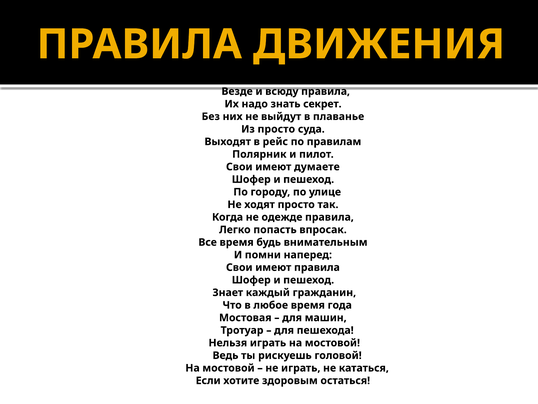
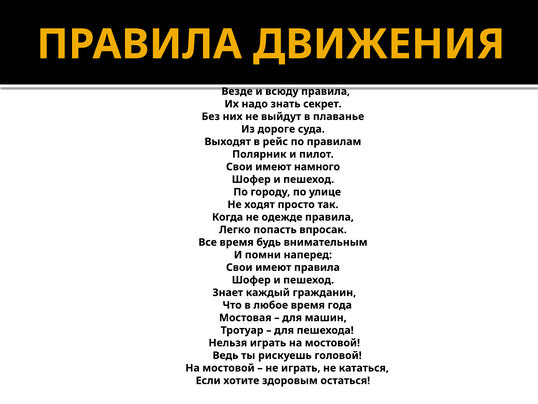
Из просто: просто -> дороге
думаете: думаете -> намного
